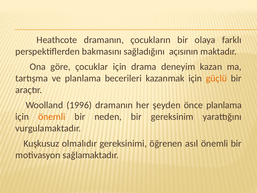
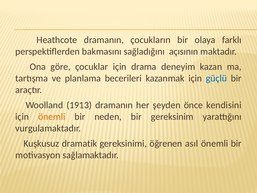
güçlü colour: orange -> blue
1996: 1996 -> 1913
önce planlama: planlama -> kendisini
olmalıdır: olmalıdır -> dramatik
